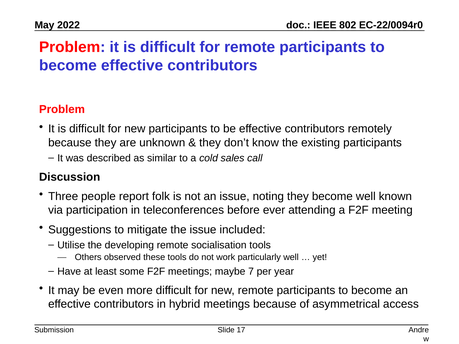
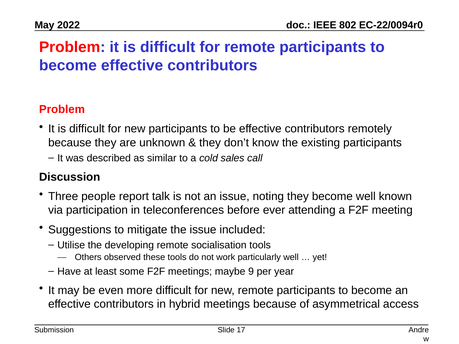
folk: folk -> talk
7: 7 -> 9
